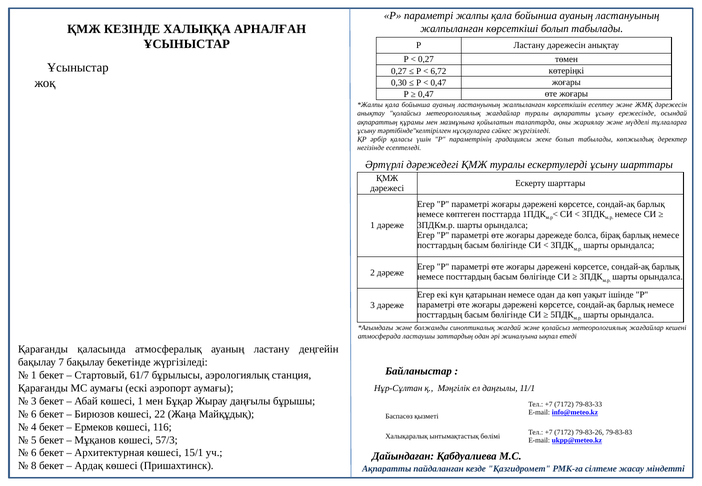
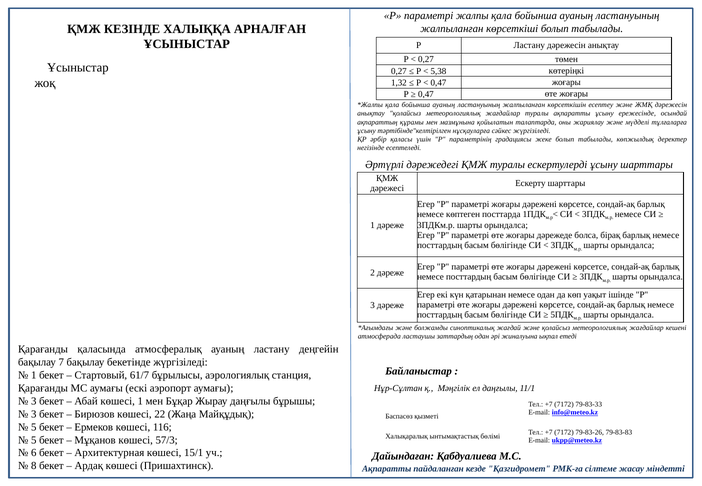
6,72: 6,72 -> 5,38
0,30: 0,30 -> 1,32
6 at (34, 414): 6 -> 3
4 at (34, 427): 4 -> 5
